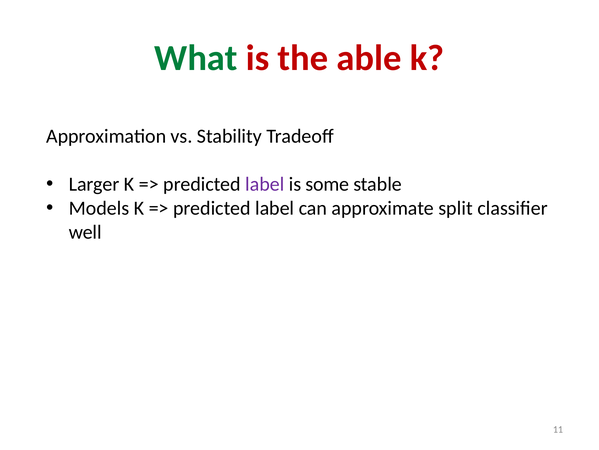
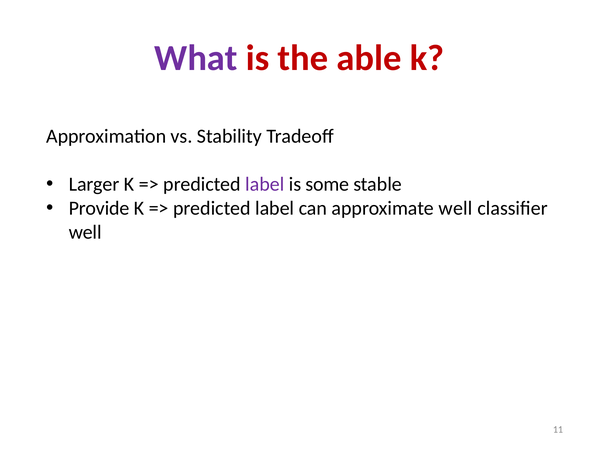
What colour: green -> purple
Models: Models -> Provide
approximate split: split -> well
